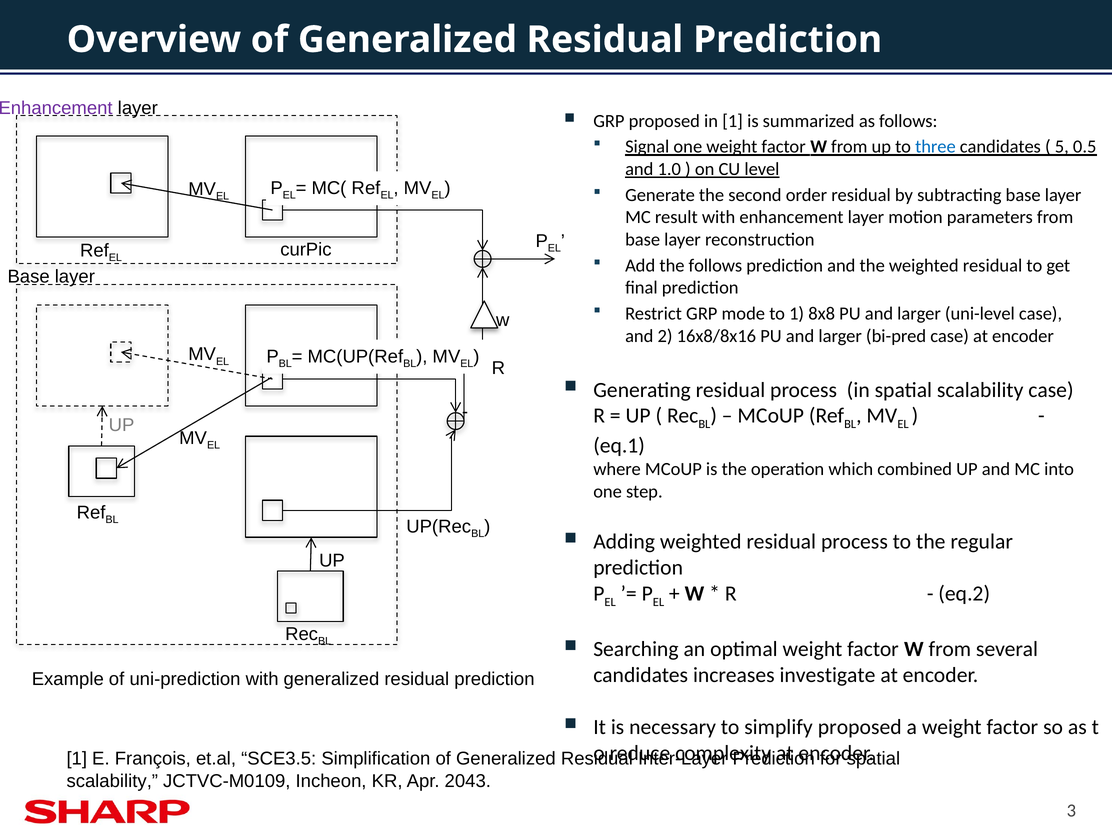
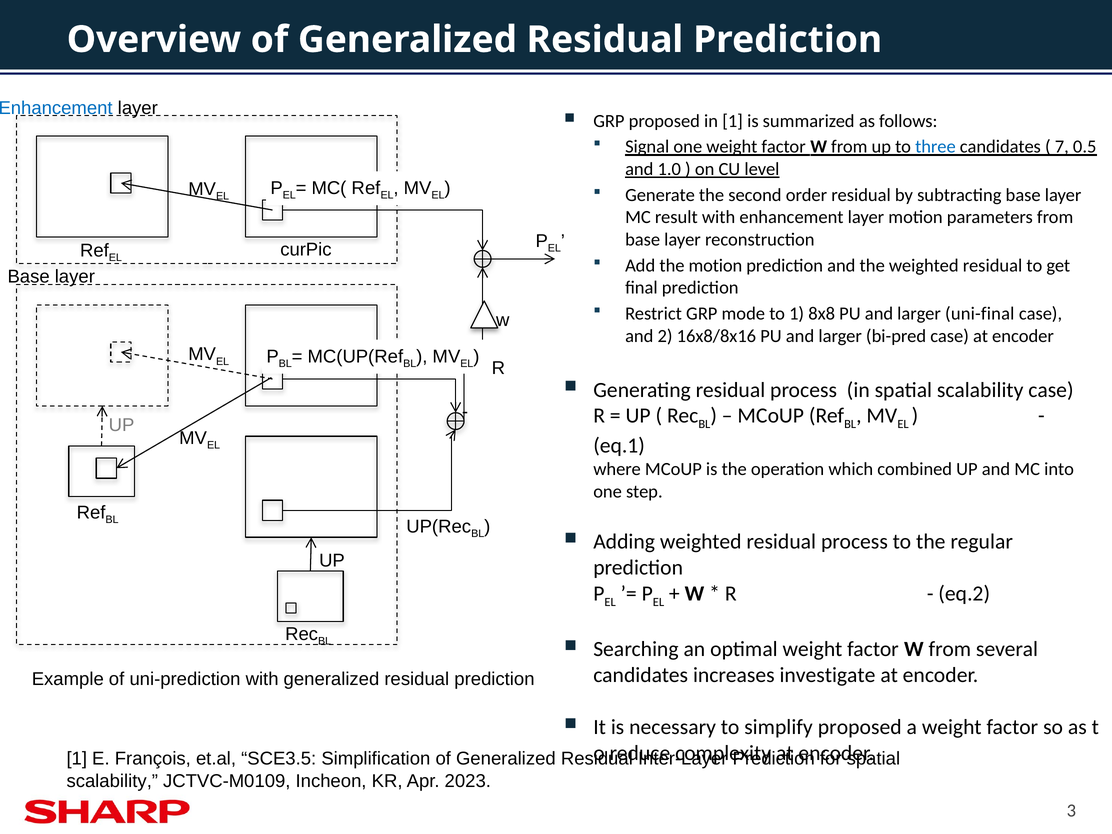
Enhancement at (56, 108) colour: purple -> blue
5: 5 -> 7
the follows: follows -> motion
uni-level: uni-level -> uni-final
2043: 2043 -> 2023
